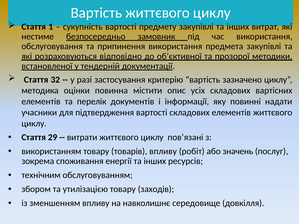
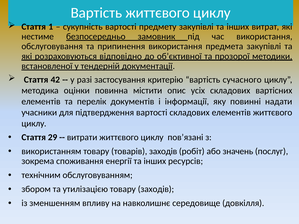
32: 32 -> 42
зазначено: зазначено -> сучасного
товарів впливу: впливу -> заходів
